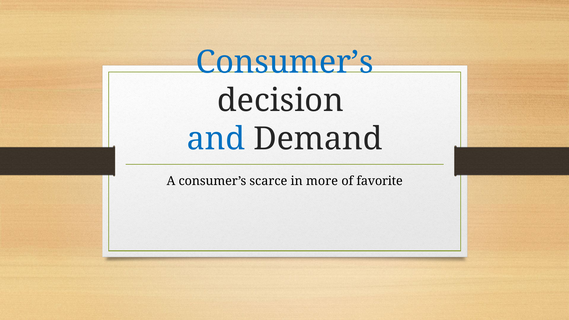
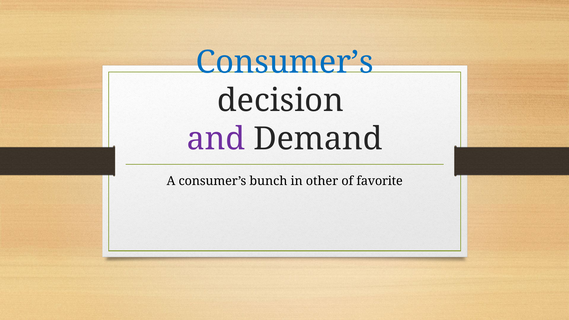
and colour: blue -> purple
scarce: scarce -> bunch
more: more -> other
